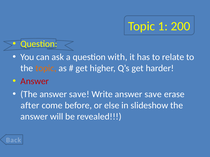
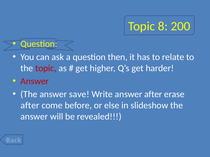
1: 1 -> 8
with: with -> then
topic at (46, 68) colour: orange -> red
Write answer save: save -> after
